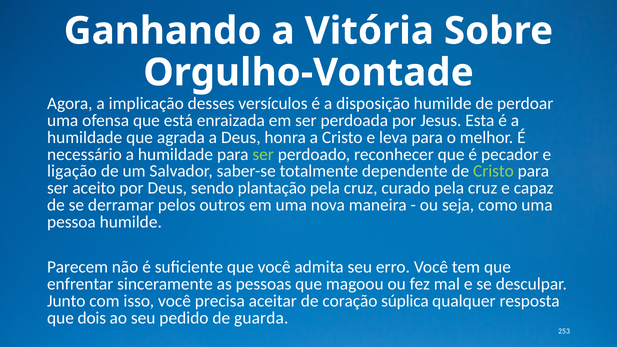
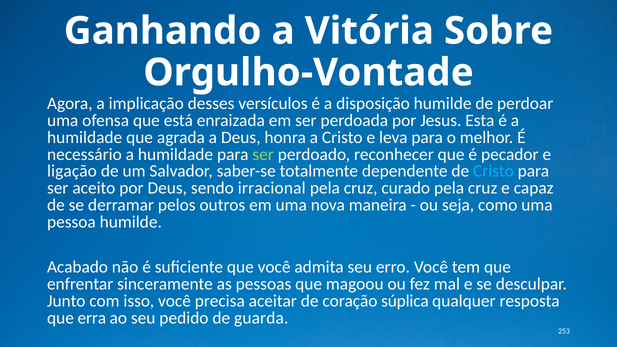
Cristo at (493, 171) colour: light green -> light blue
plantação: plantação -> irracional
Parecem: Parecem -> Acabado
dois: dois -> erra
